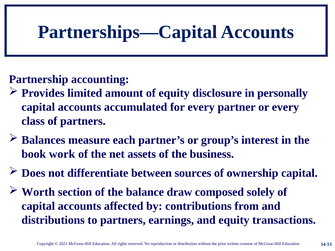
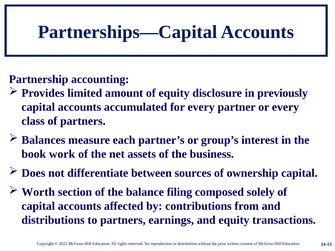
personally: personally -> previously
draw: draw -> filing
